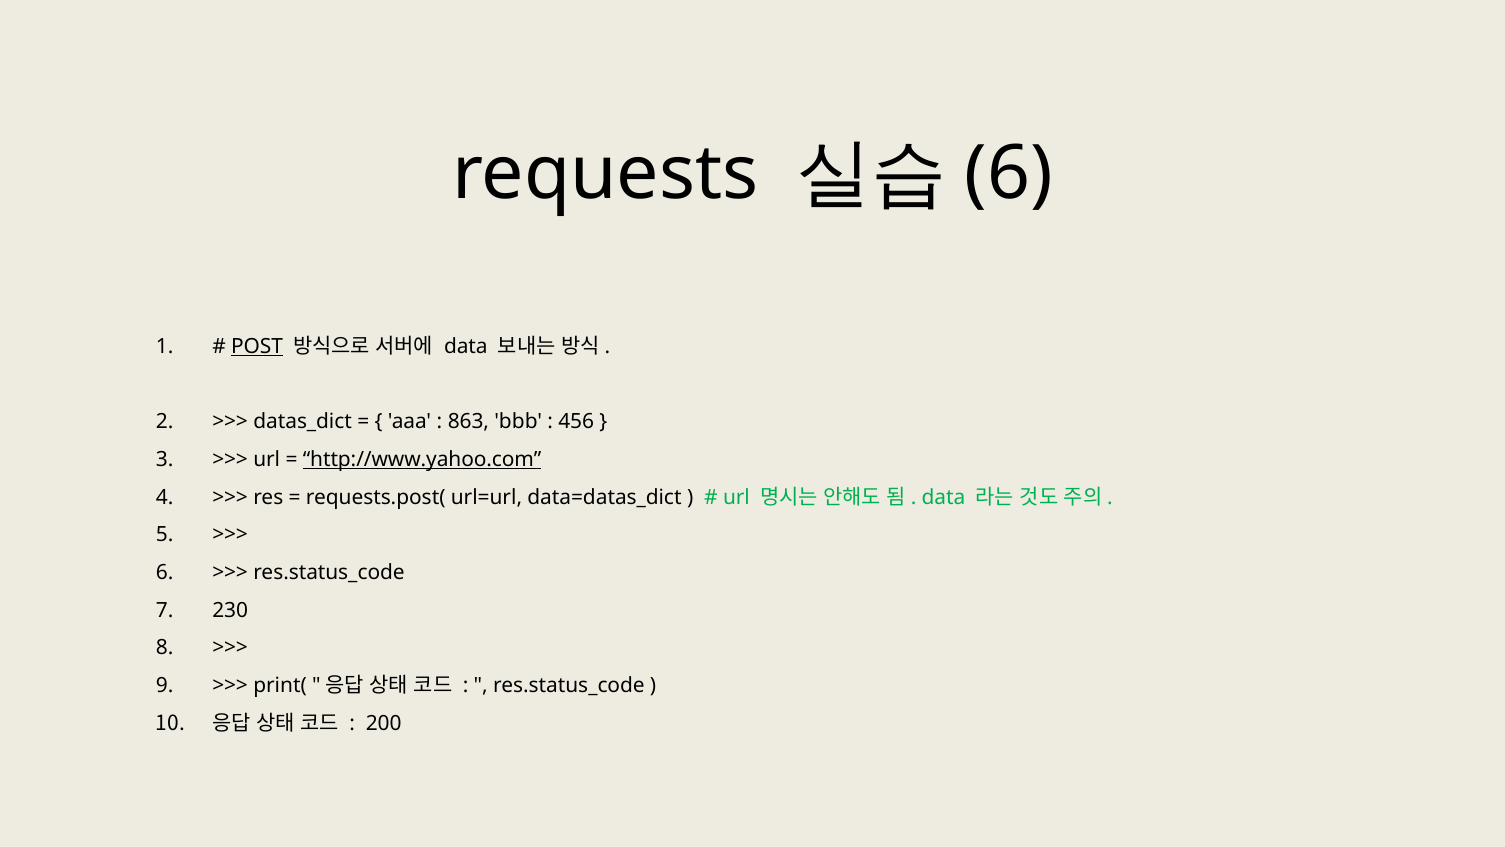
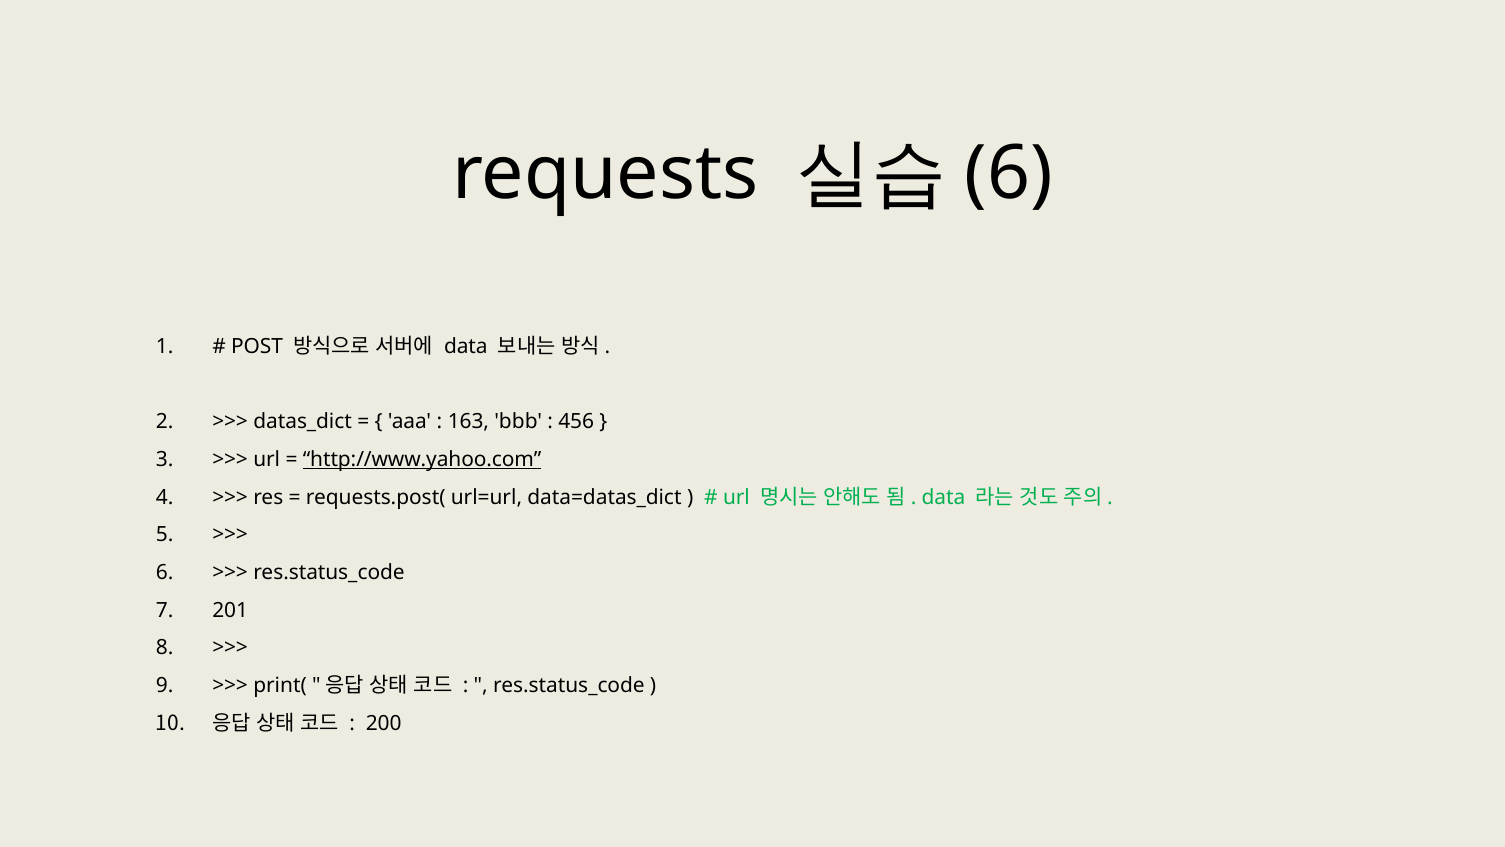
POST underline: present -> none
863: 863 -> 163
230: 230 -> 201
